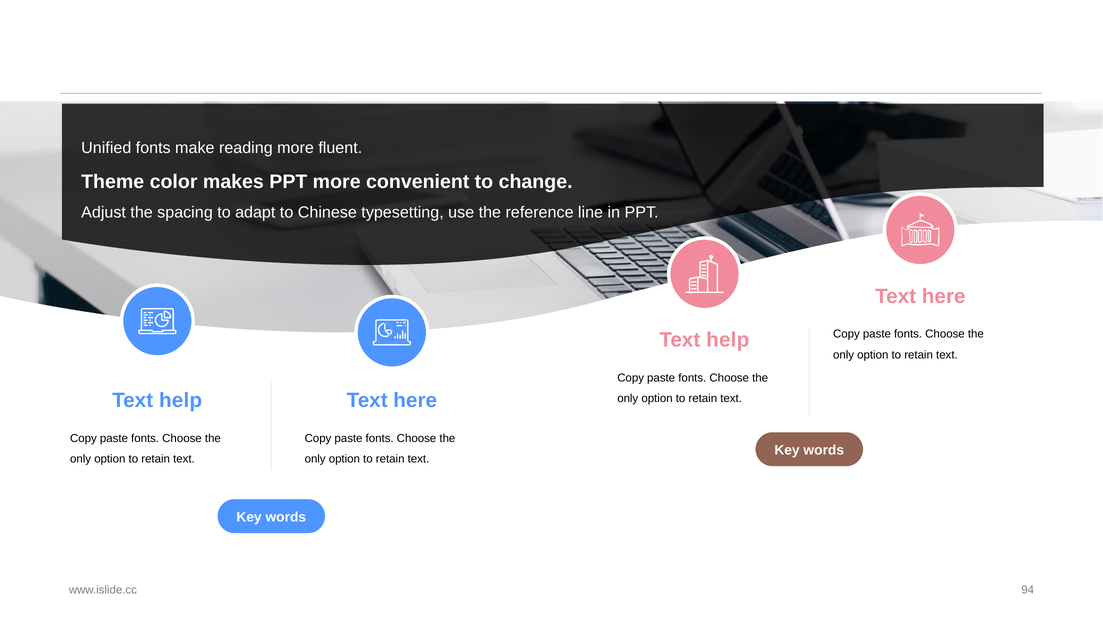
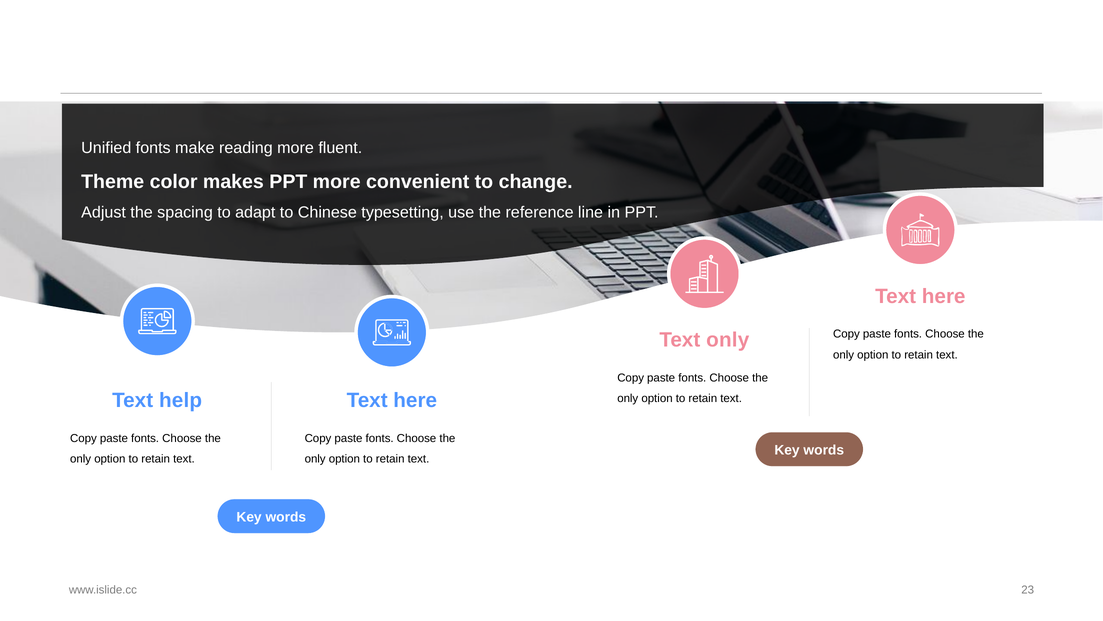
help at (728, 340): help -> only
94: 94 -> 23
